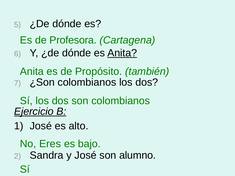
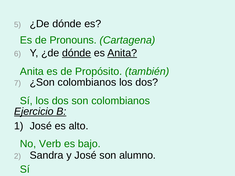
Profesora: Profesora -> Pronouns
dónde at (77, 53) underline: none -> present
Eres: Eres -> Verb
